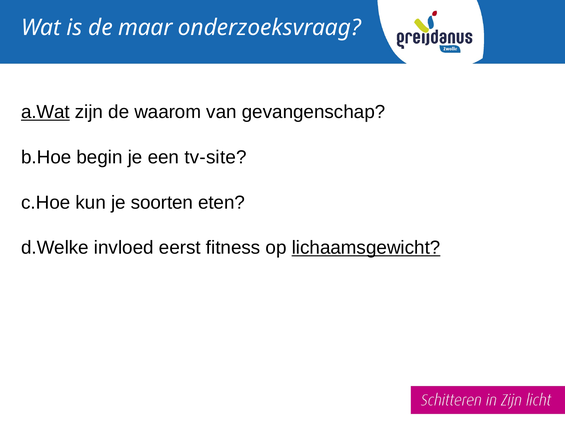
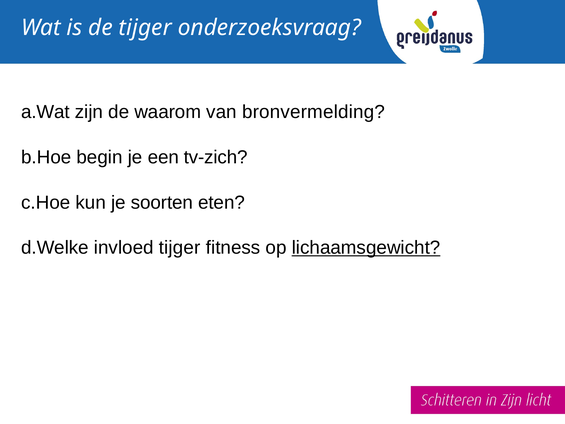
de maar: maar -> tijger
a.Wat underline: present -> none
gevangenschap: gevangenschap -> bronvermelding
tv-site: tv-site -> tv-zich
invloed eerst: eerst -> tijger
